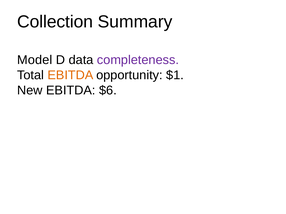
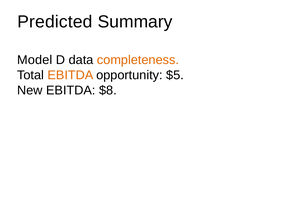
Collection: Collection -> Predicted
completeness colour: purple -> orange
$1: $1 -> $5
$6: $6 -> $8
